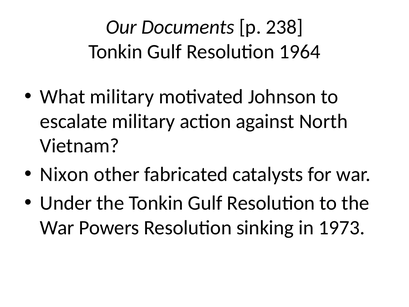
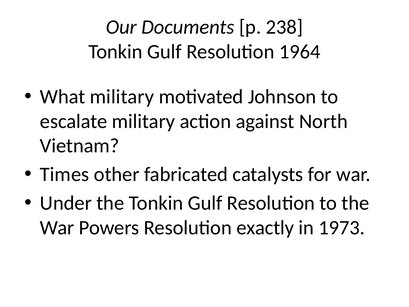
Nixon: Nixon -> Times
sinking: sinking -> exactly
